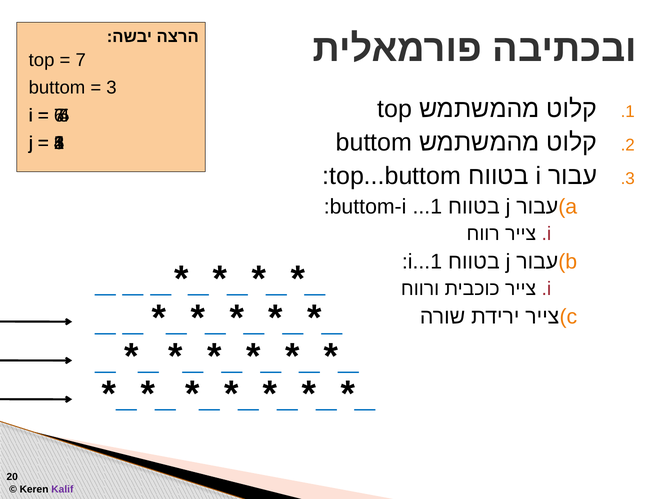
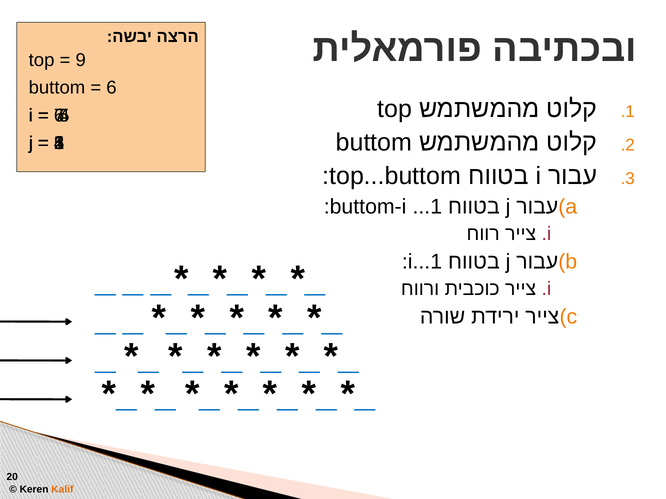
7 at (81, 60): 7 -> 9
3 at (112, 88): 3 -> 6
Kalif colour: purple -> orange
